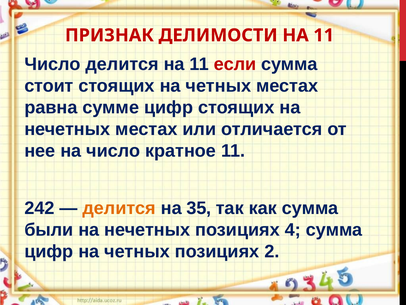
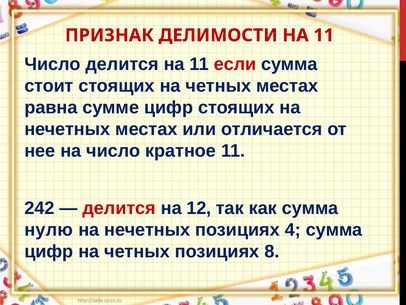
делится at (119, 208) colour: orange -> red
35: 35 -> 12
были: были -> нулю
2: 2 -> 8
